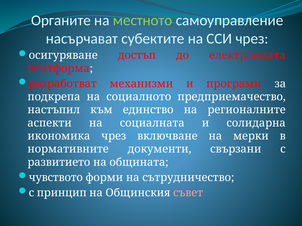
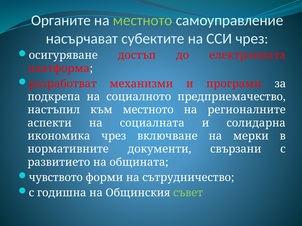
към единство: единство -> местното
принцип: принцип -> годишна
съвет colour: pink -> light green
